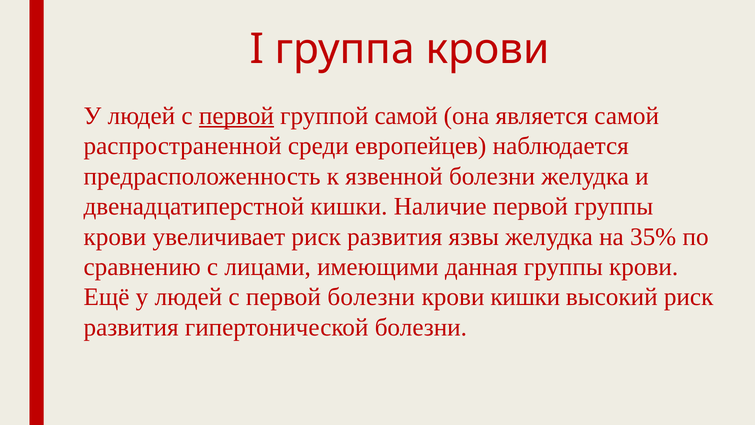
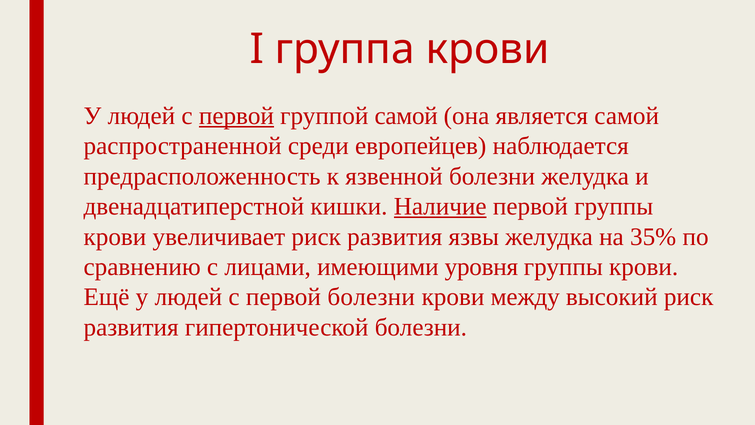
Наличие underline: none -> present
данная: данная -> уровня
крови кишки: кишки -> между
